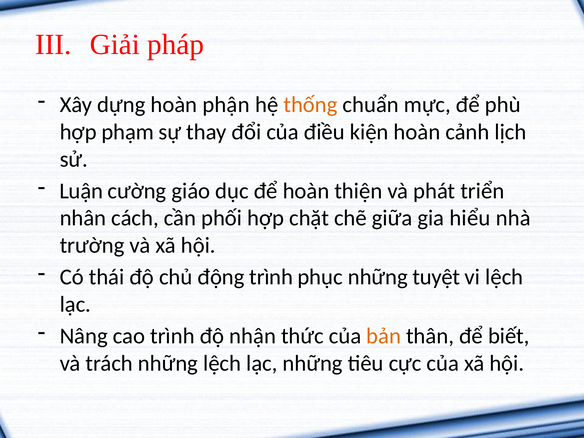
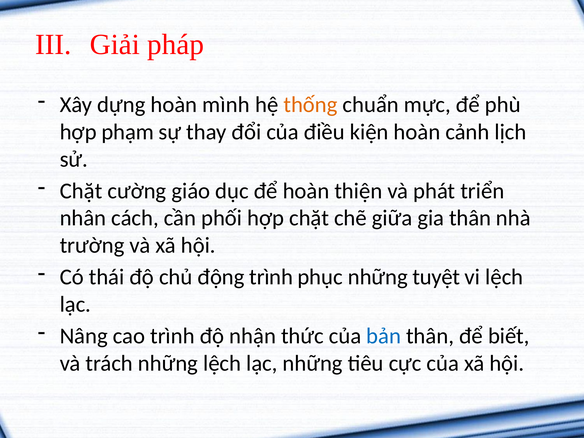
phận: phận -> mình
Luận at (81, 191): Luận -> Chặt
gia hiểu: hiểu -> thân
bản colour: orange -> blue
